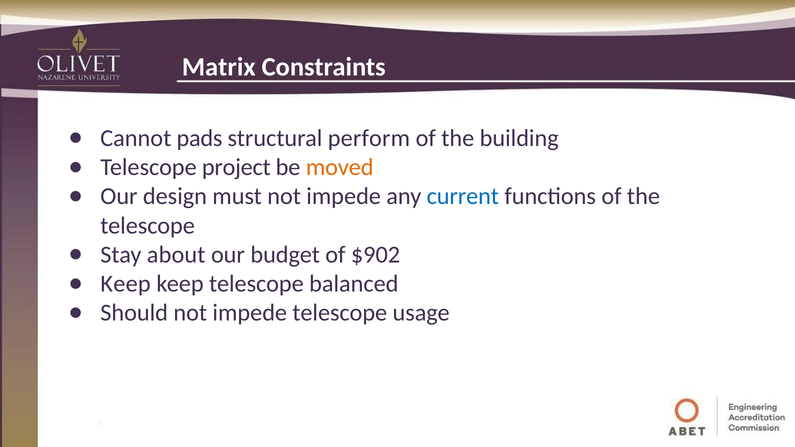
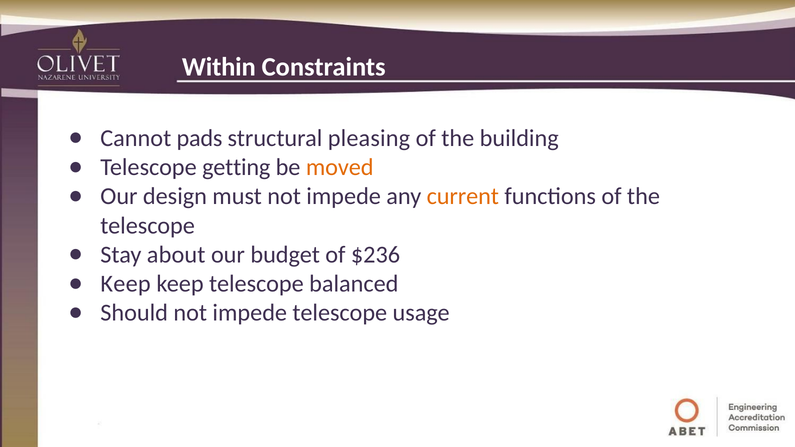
Matrix: Matrix -> Within
perform: perform -> pleasing
project: project -> getting
current colour: blue -> orange
$902: $902 -> $236
